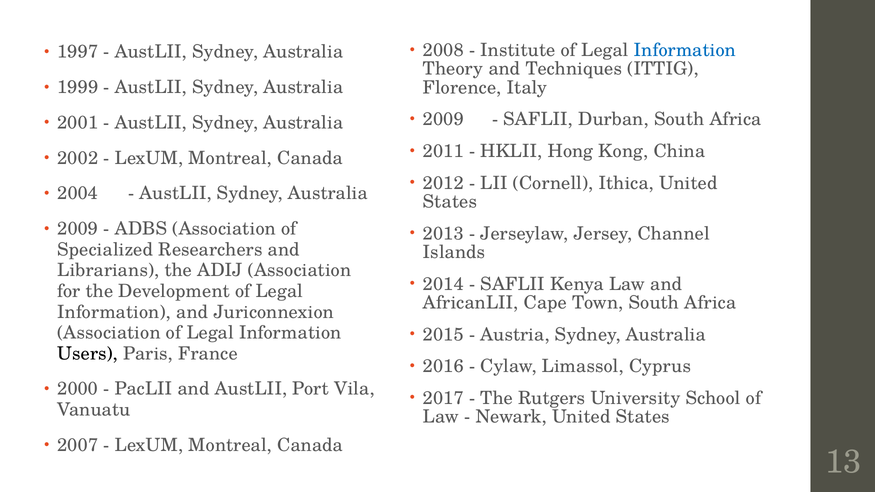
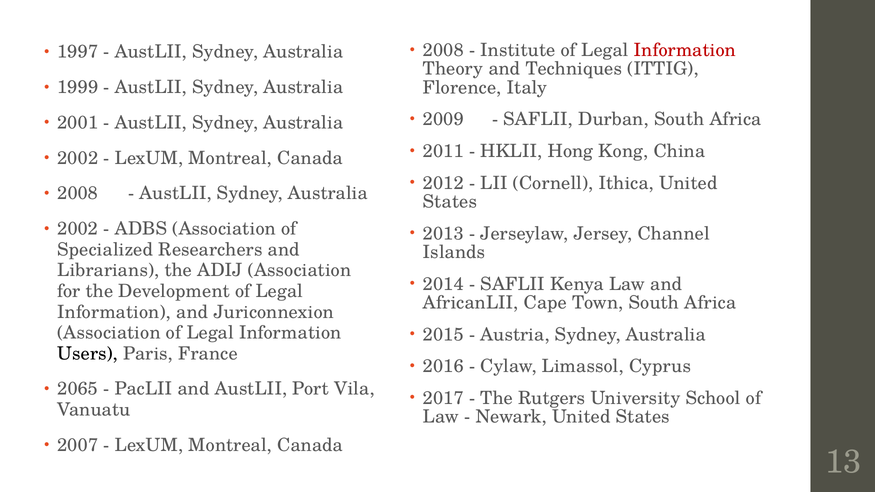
Information at (685, 50) colour: blue -> red
2004 at (78, 194): 2004 -> 2008
2009 at (78, 229): 2009 -> 2002
2000: 2000 -> 2065
